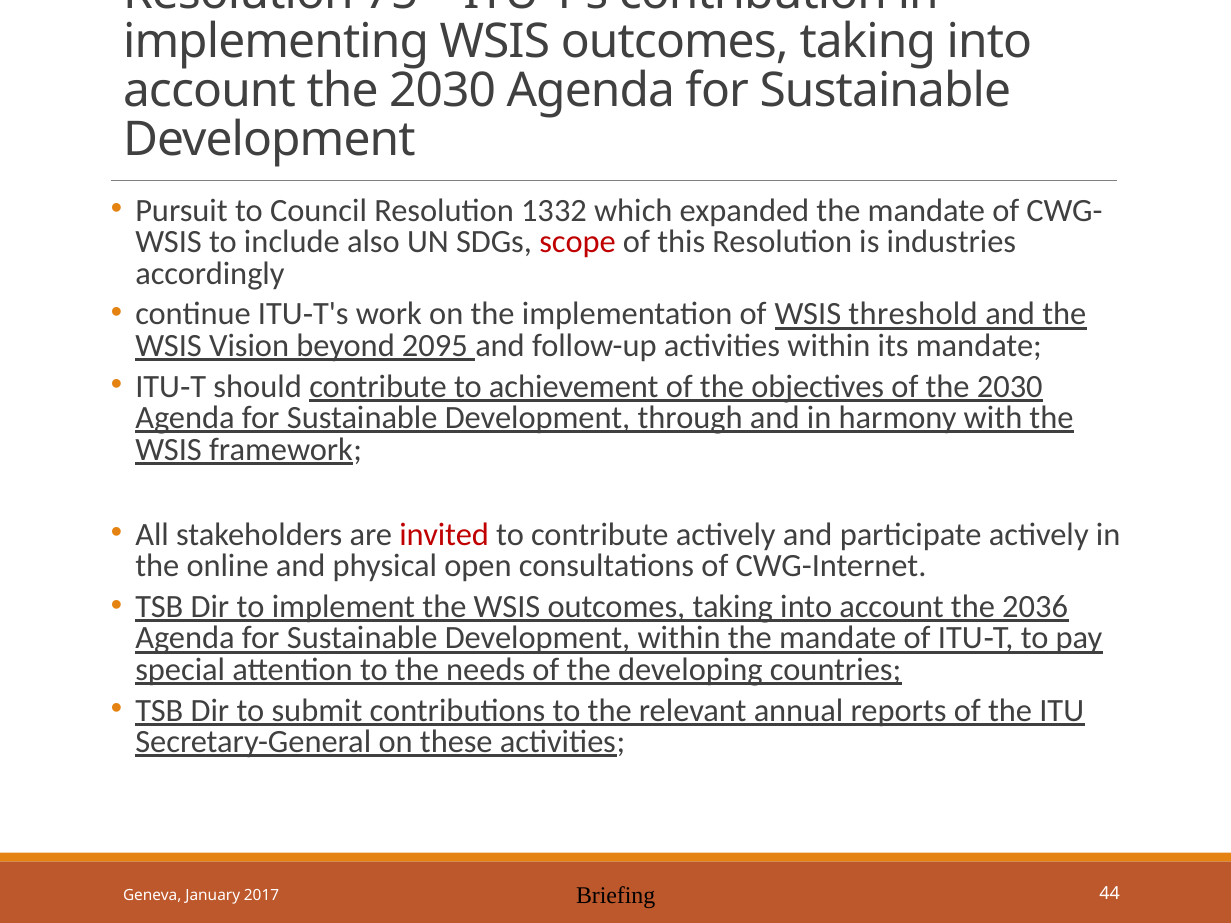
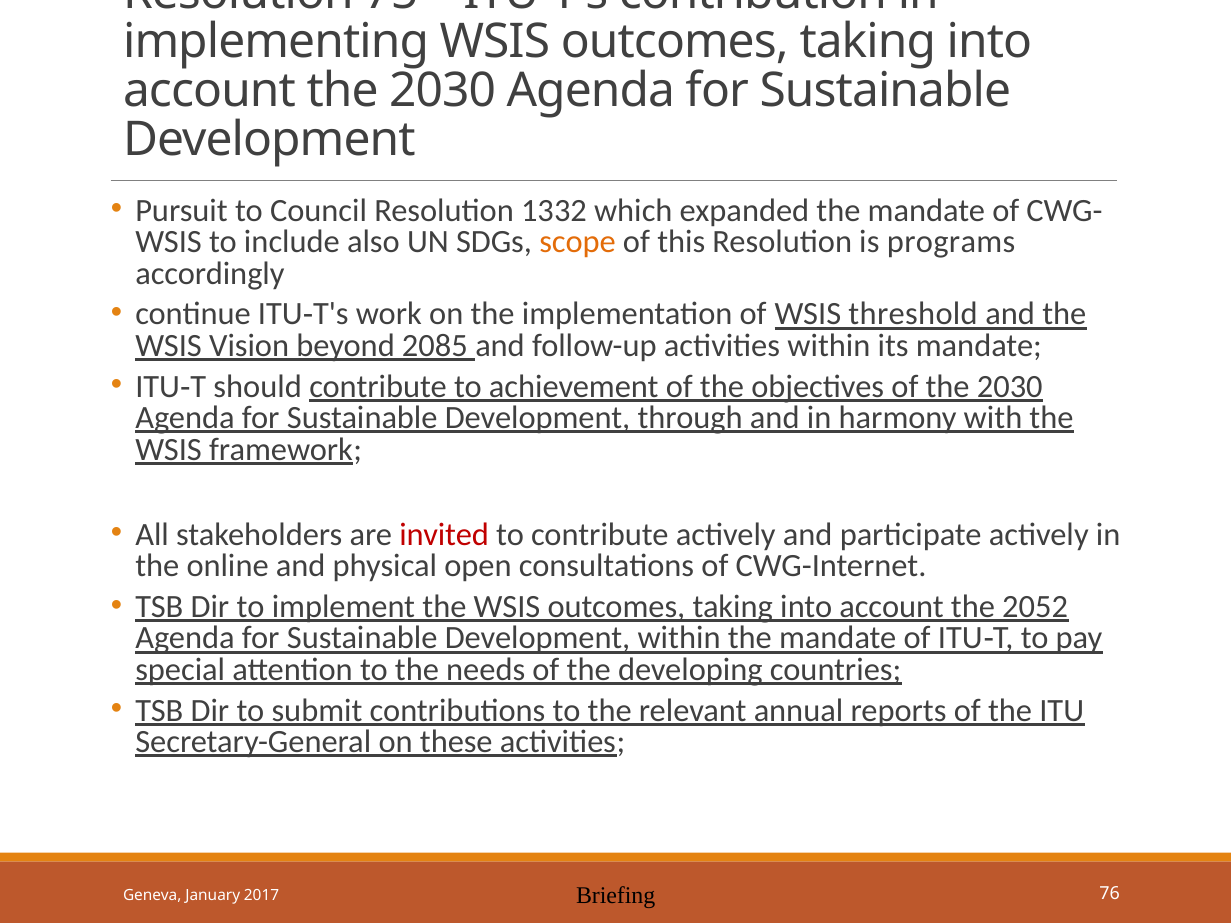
scope colour: red -> orange
industries: industries -> programs
2095: 2095 -> 2085
2036: 2036 -> 2052
44: 44 -> 76
